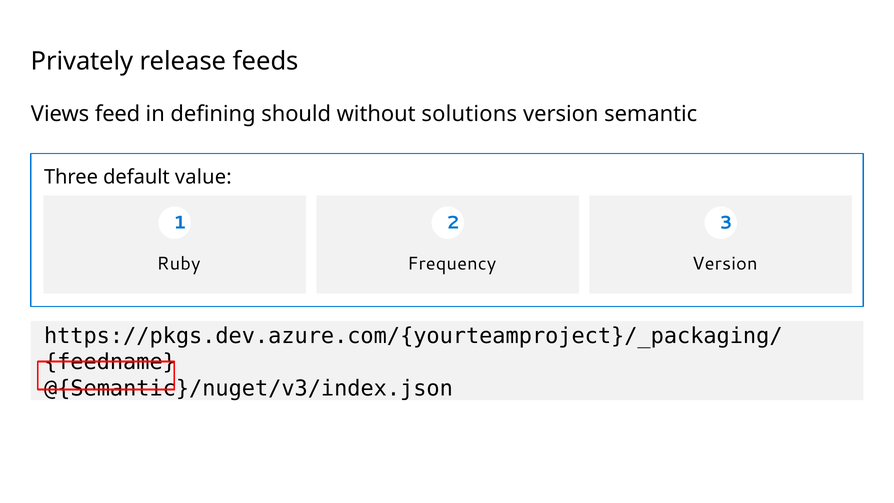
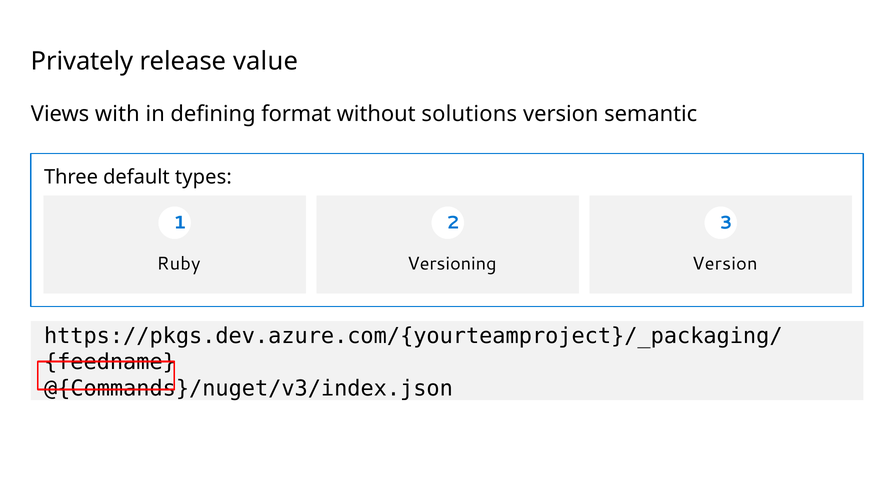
feeds: feeds -> value
feed: feed -> with
should: should -> format
value: value -> types
Frequency: Frequency -> Versioning
@{Semantic}/nuget/v3/index.json: @{Semantic}/nuget/v3/index.json -> @{Commands}/nuget/v3/index.json
